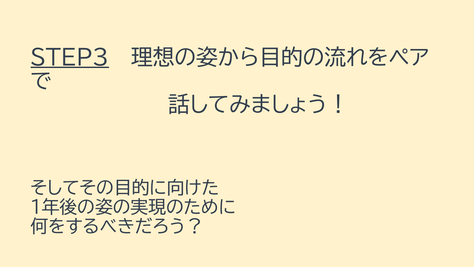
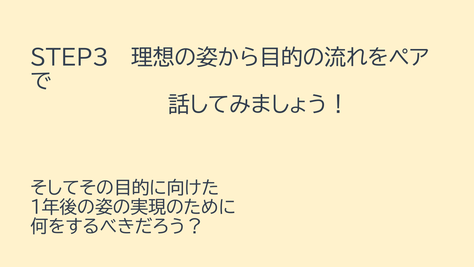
STEP3 underline: present -> none
